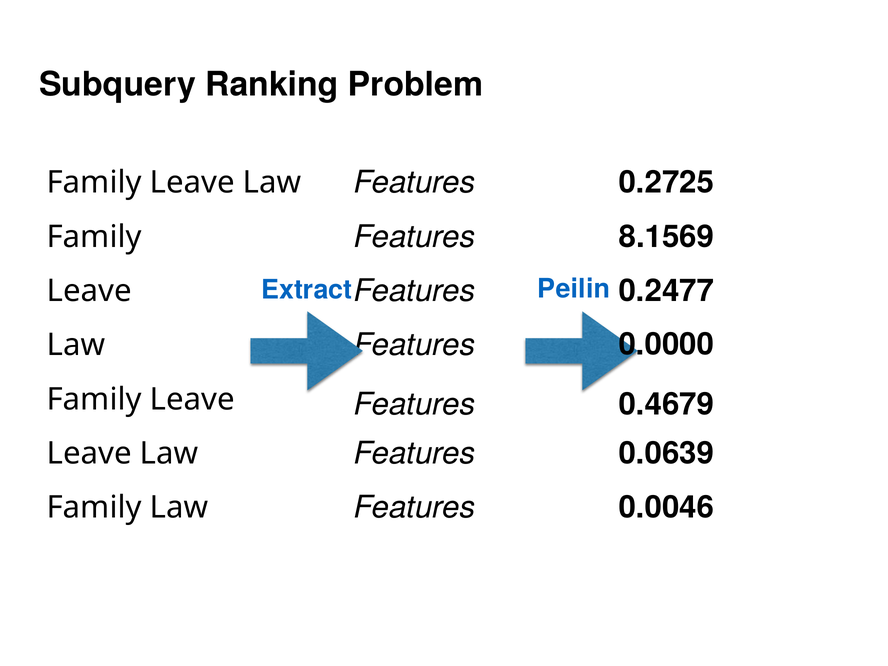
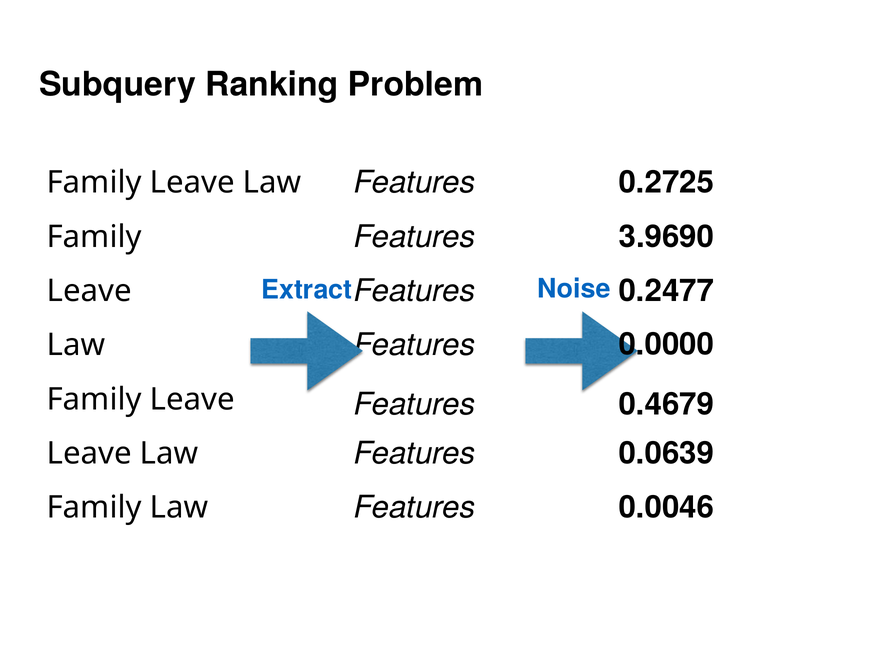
8.1569: 8.1569 -> 3.9690
Peilin: Peilin -> Noise
